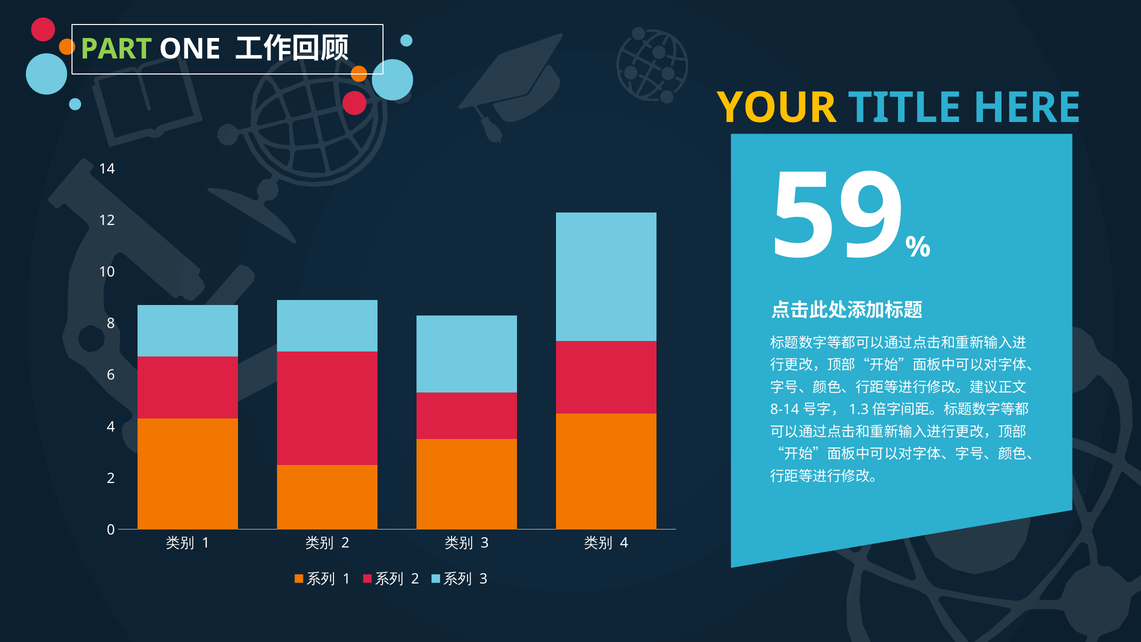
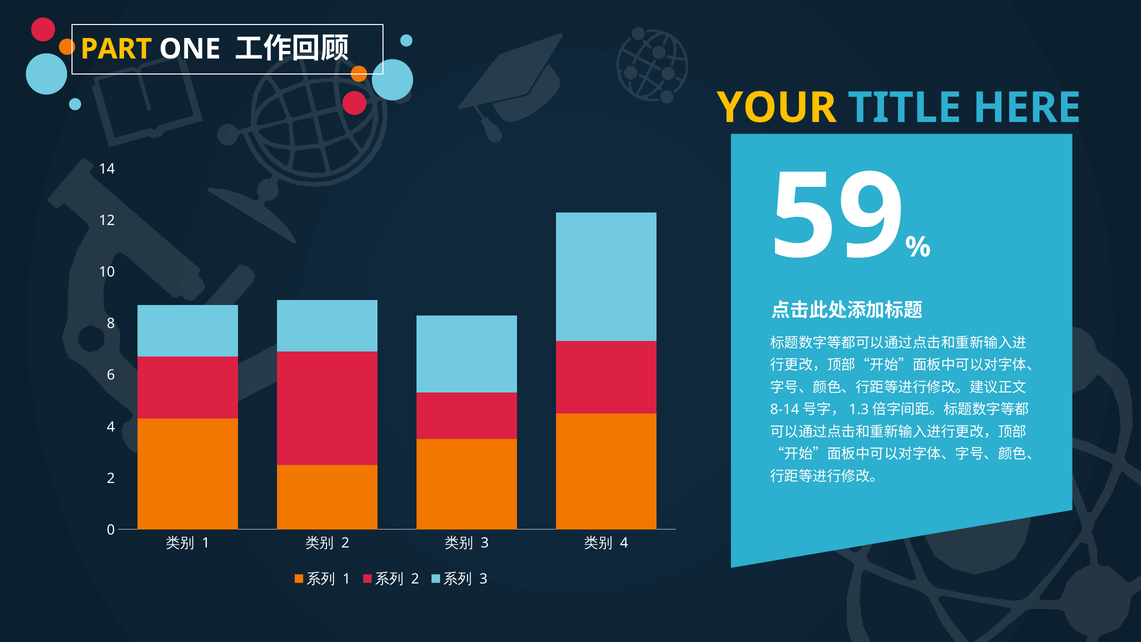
PART colour: light green -> yellow
